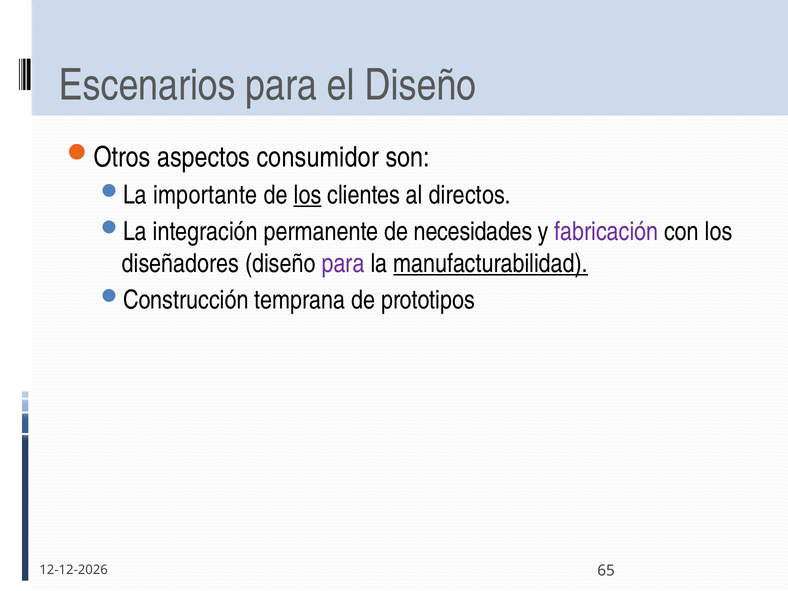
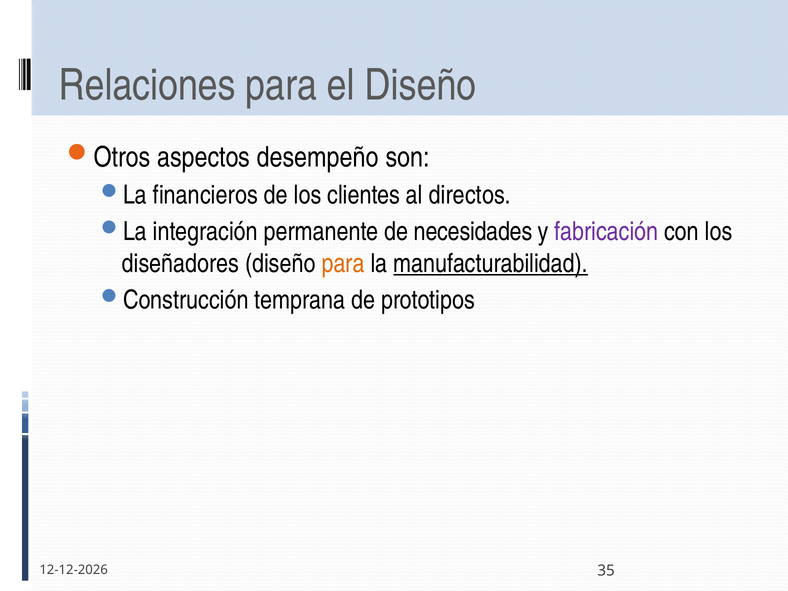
Escenarios: Escenarios -> Relaciones
consumidor: consumidor -> desempeño
importante: importante -> financieros
los at (308, 195) underline: present -> none
para at (343, 263) colour: purple -> orange
65: 65 -> 35
